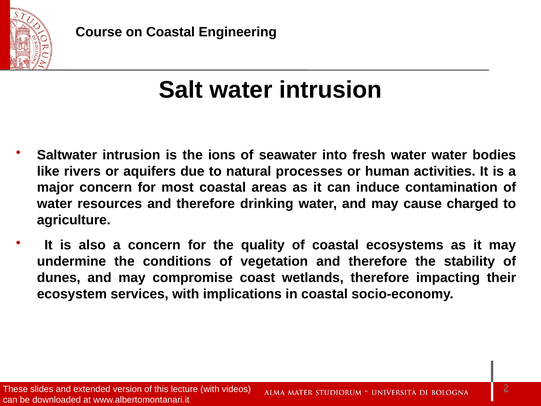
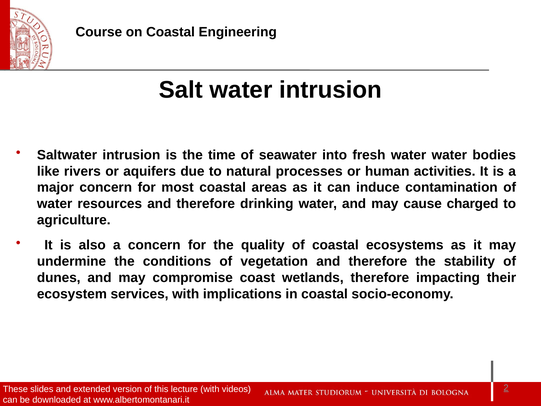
ions: ions -> time
